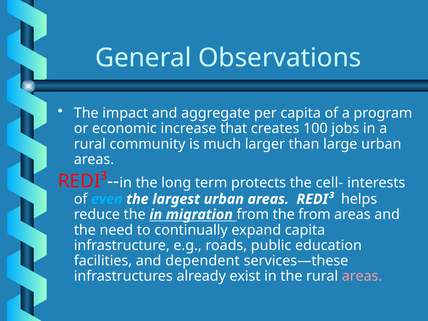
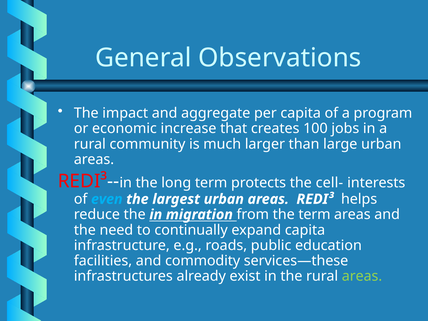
the from: from -> term
dependent: dependent -> commodity
areas at (362, 276) colour: pink -> light green
